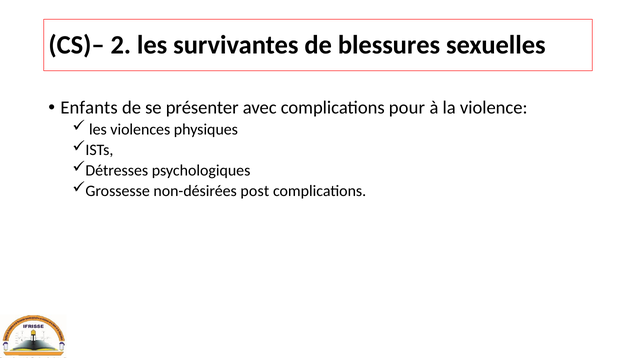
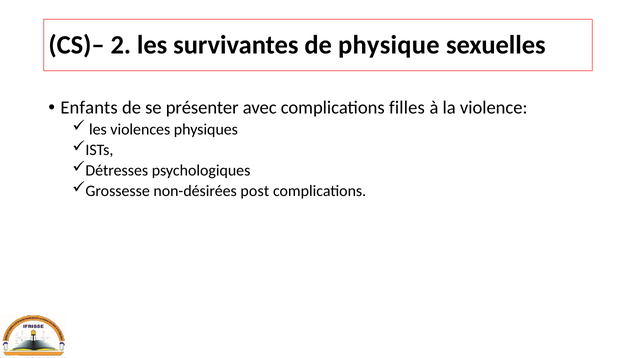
blessures: blessures -> physique
pour: pour -> filles
